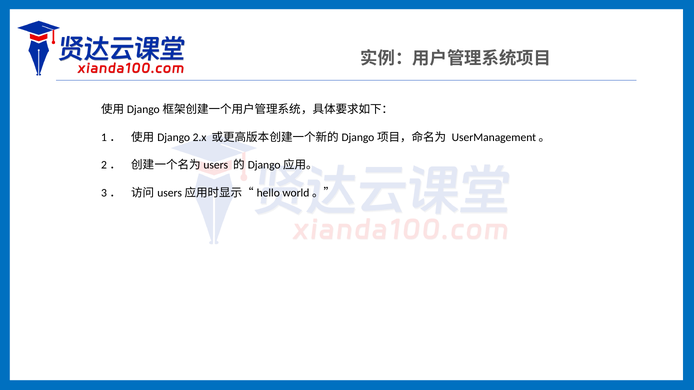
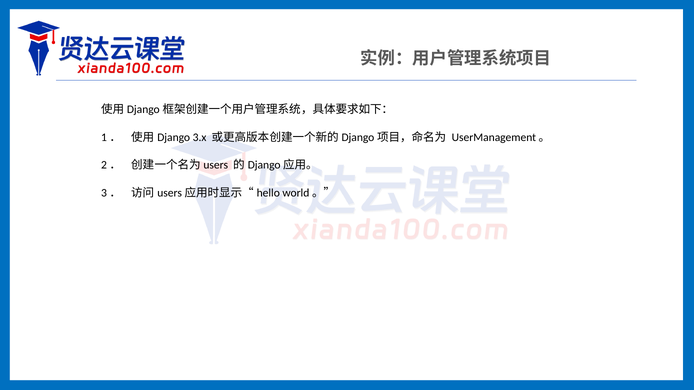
2.x: 2.x -> 3.x
